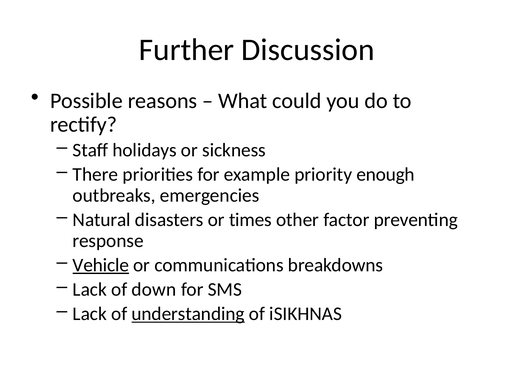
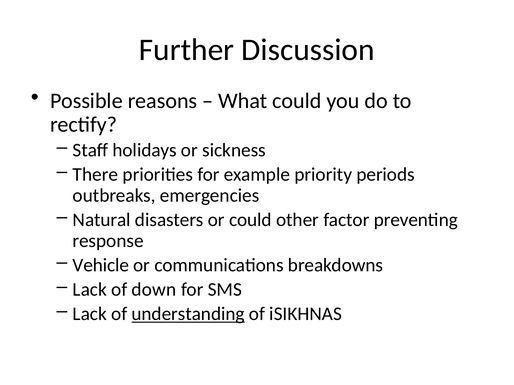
enough: enough -> periods
or times: times -> could
Vehicle underline: present -> none
